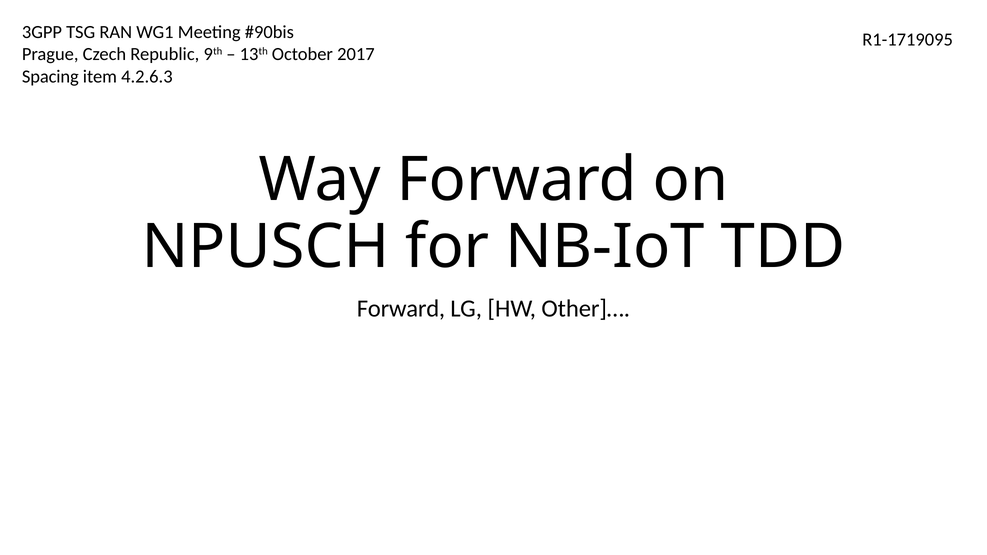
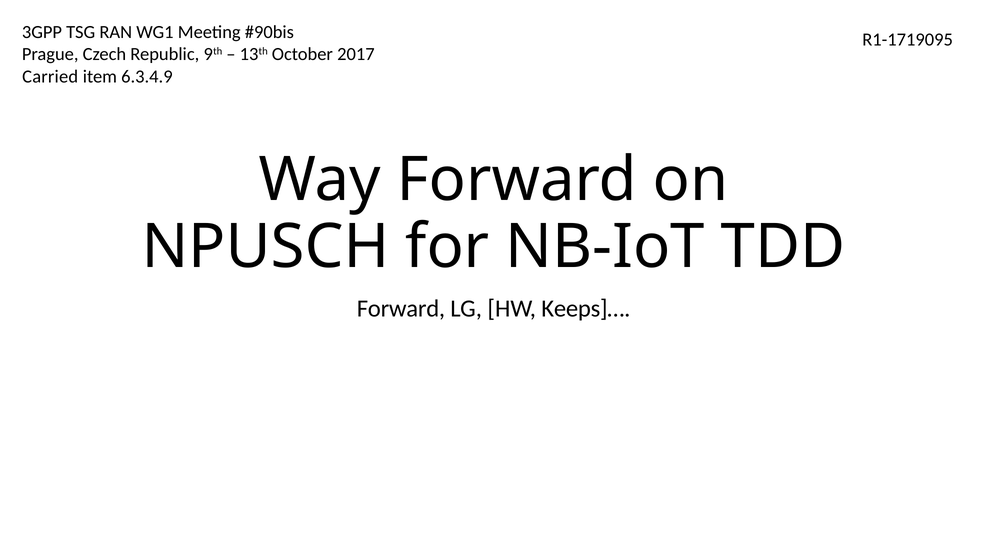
Spacing: Spacing -> Carried
4.2.6.3: 4.2.6.3 -> 6.3.4.9
Other]…: Other]… -> Keeps]…
